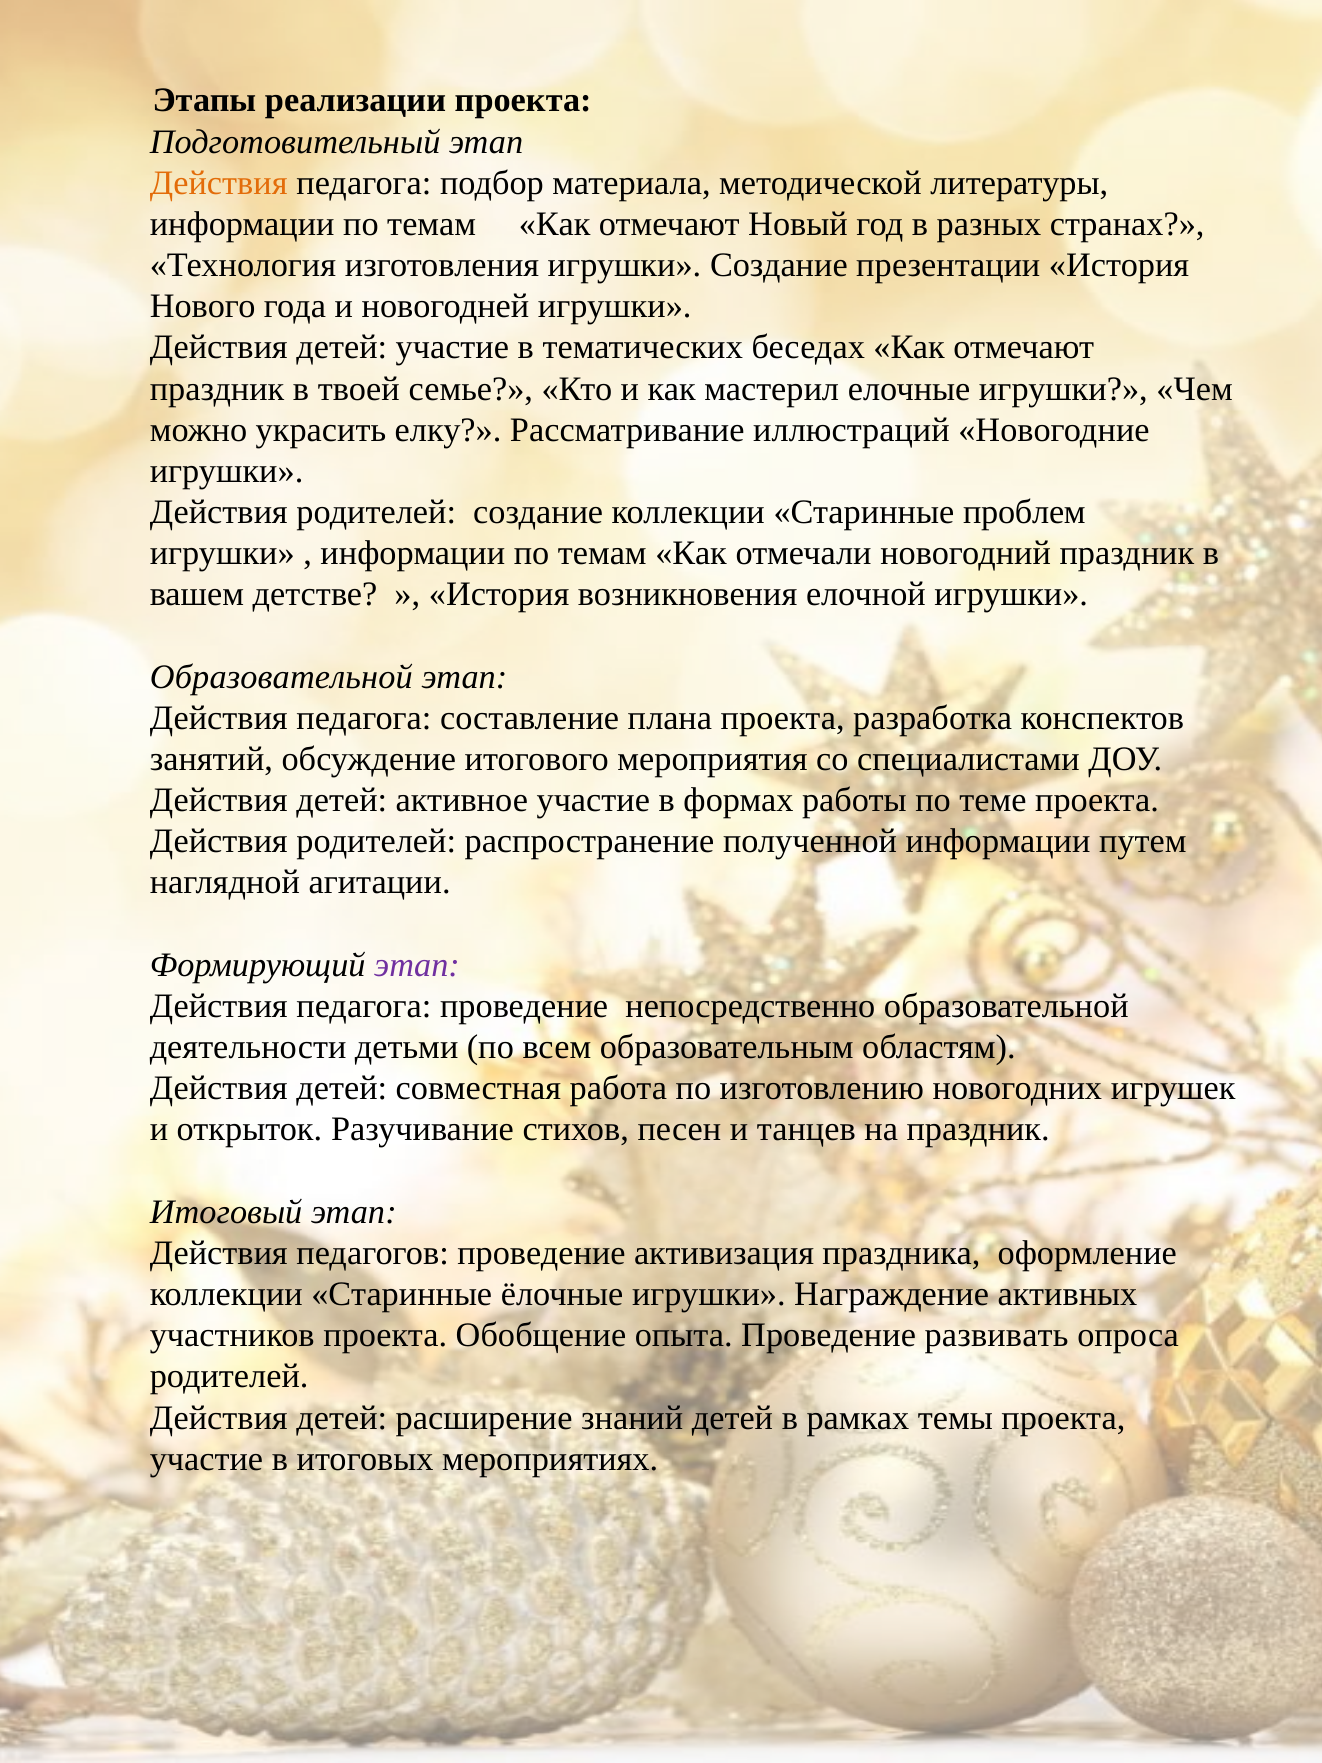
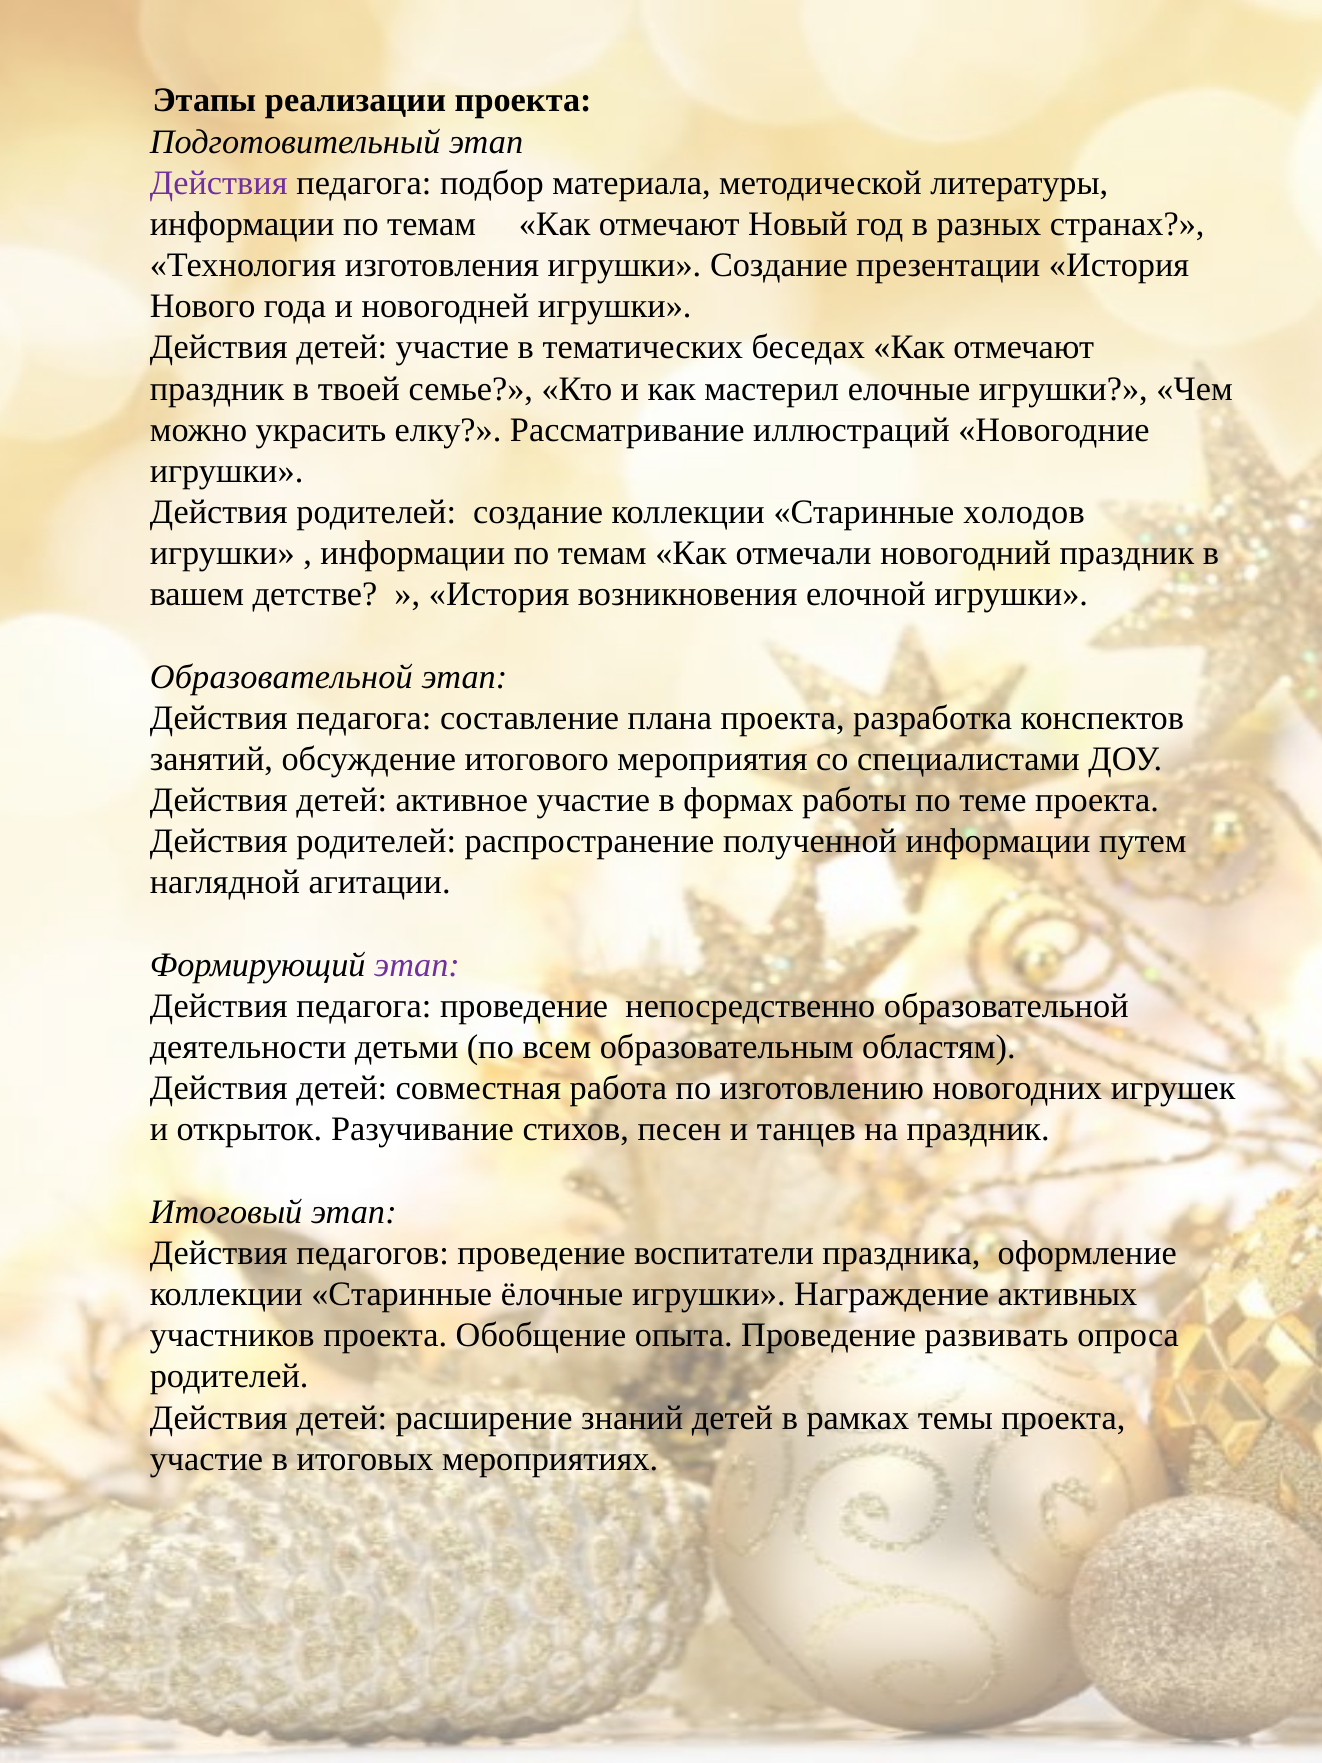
Действия at (219, 183) colour: orange -> purple
проблем: проблем -> холодов
активизация: активизация -> воспитатели
